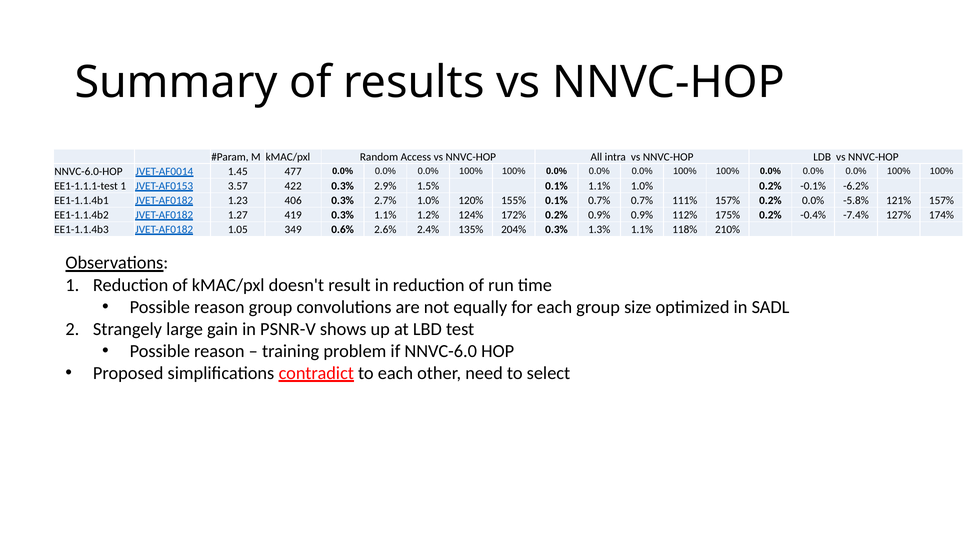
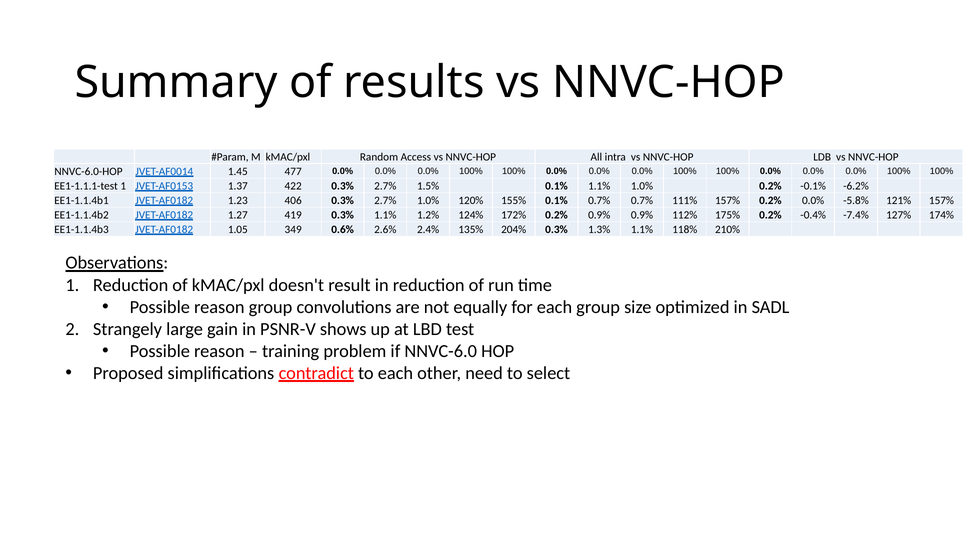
3.57: 3.57 -> 1.37
422 0.3% 2.9%: 2.9% -> 2.7%
